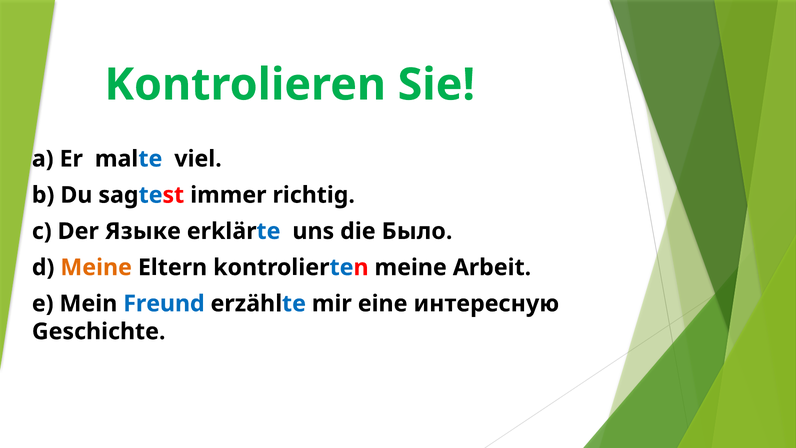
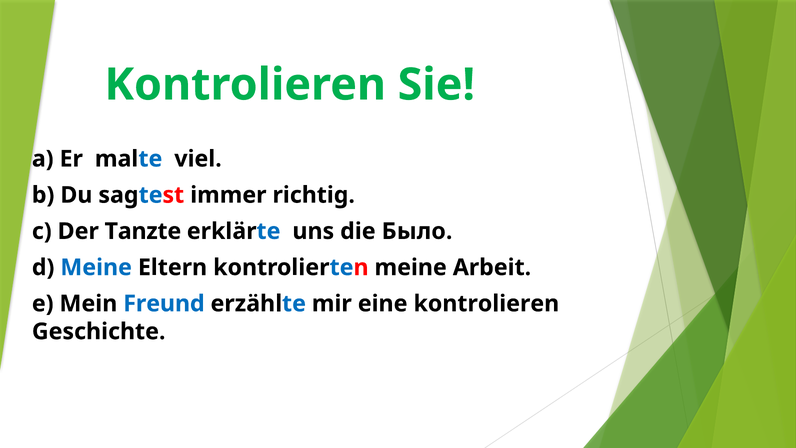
Языке: Языке -> Tanzte
Meine at (96, 267) colour: orange -> blue
eine интересную: интересную -> kontrolieren
